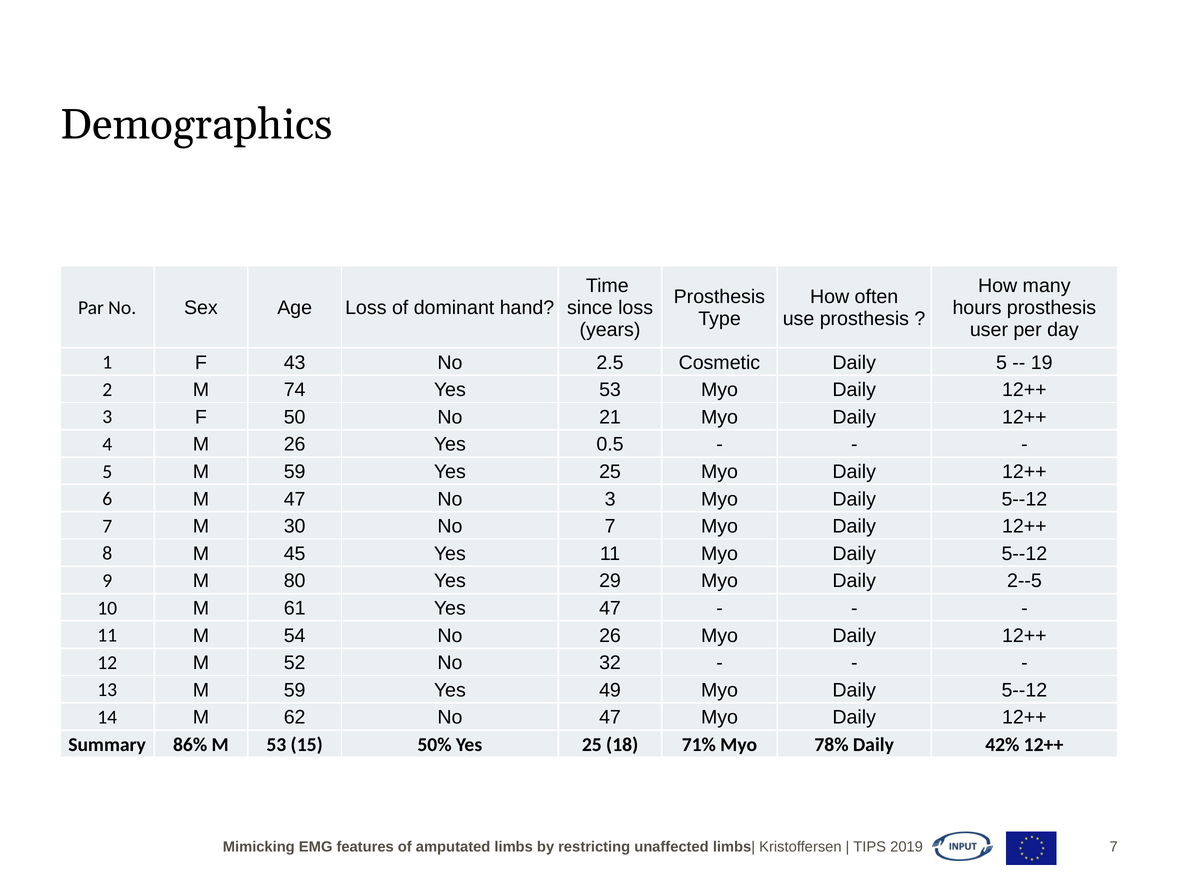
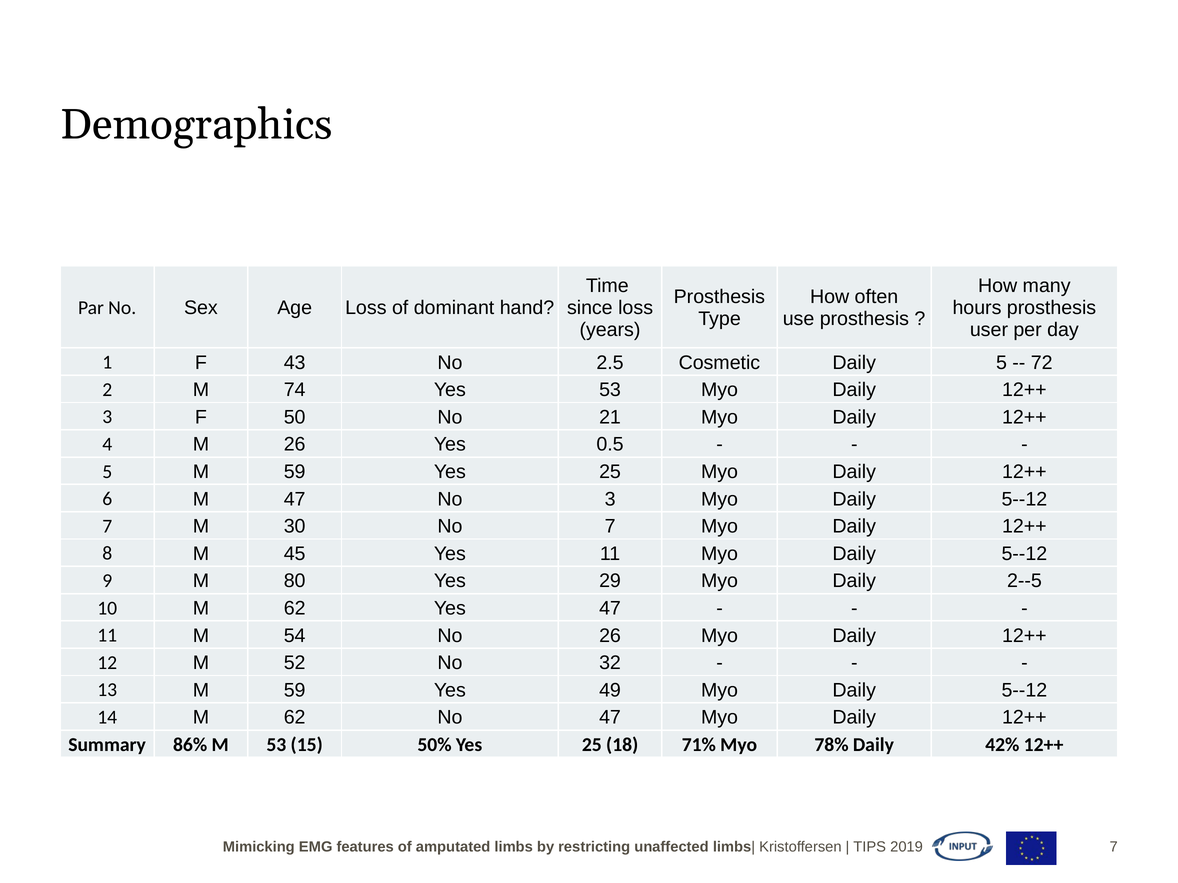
19: 19 -> 72
10 M 61: 61 -> 62
